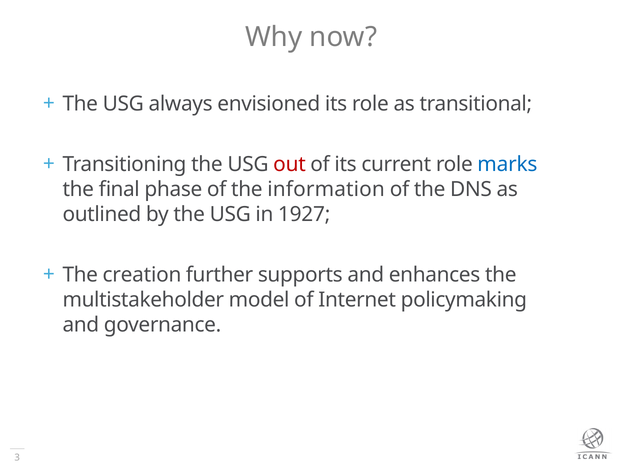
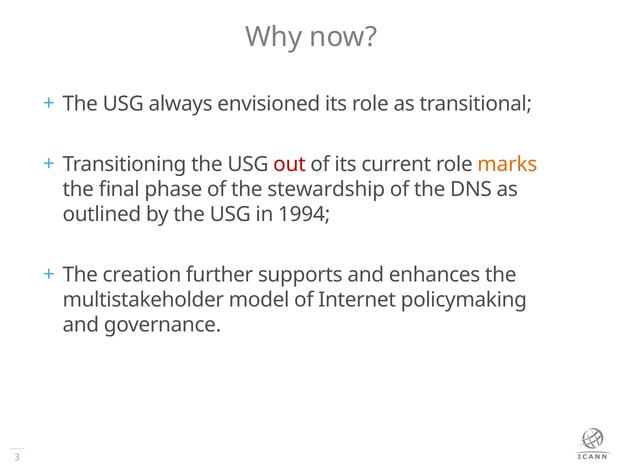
marks colour: blue -> orange
information: information -> stewardship
1927: 1927 -> 1994
